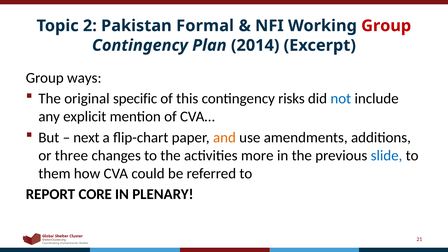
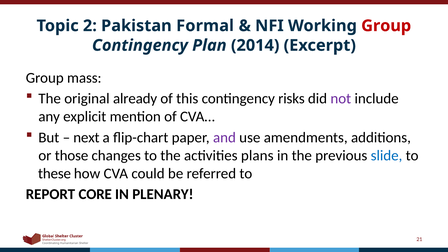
ways: ways -> mass
specific: specific -> already
not colour: blue -> purple
and colour: orange -> purple
three: three -> those
more: more -> plans
them: them -> these
